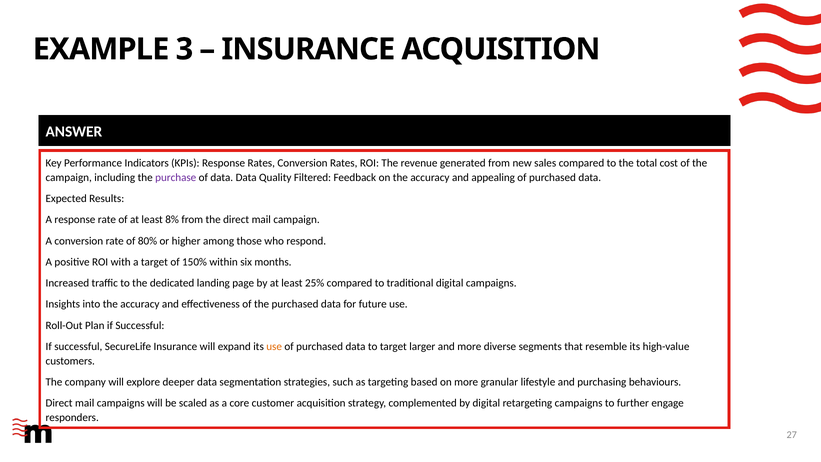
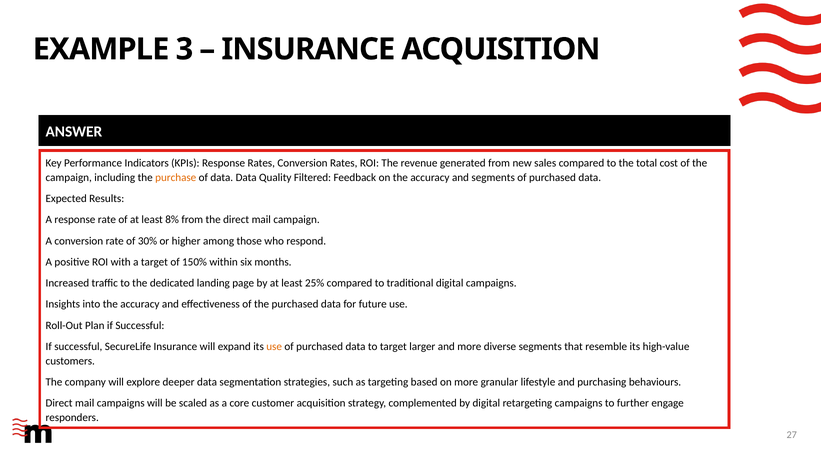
purchase colour: purple -> orange
and appealing: appealing -> segments
80%: 80% -> 30%
